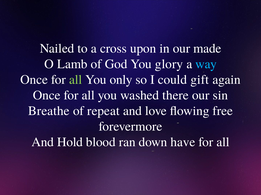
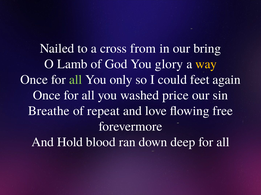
upon: upon -> from
made: made -> bring
way colour: light blue -> yellow
gift: gift -> feet
there: there -> price
have: have -> deep
